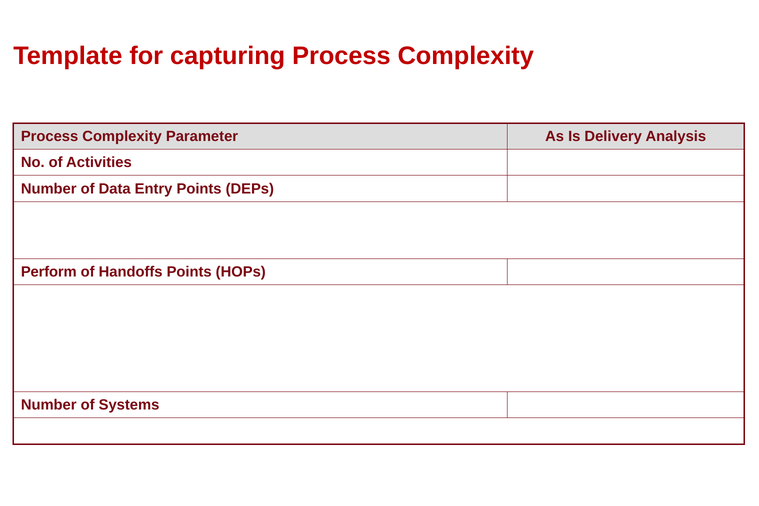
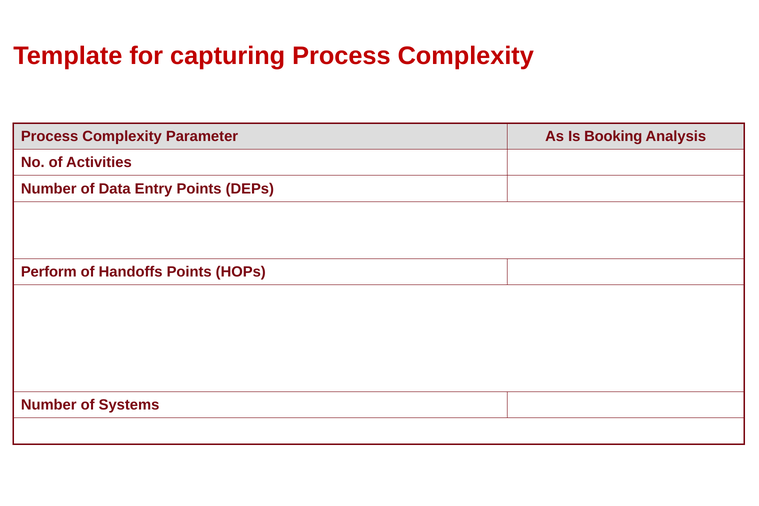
Delivery: Delivery -> Booking
